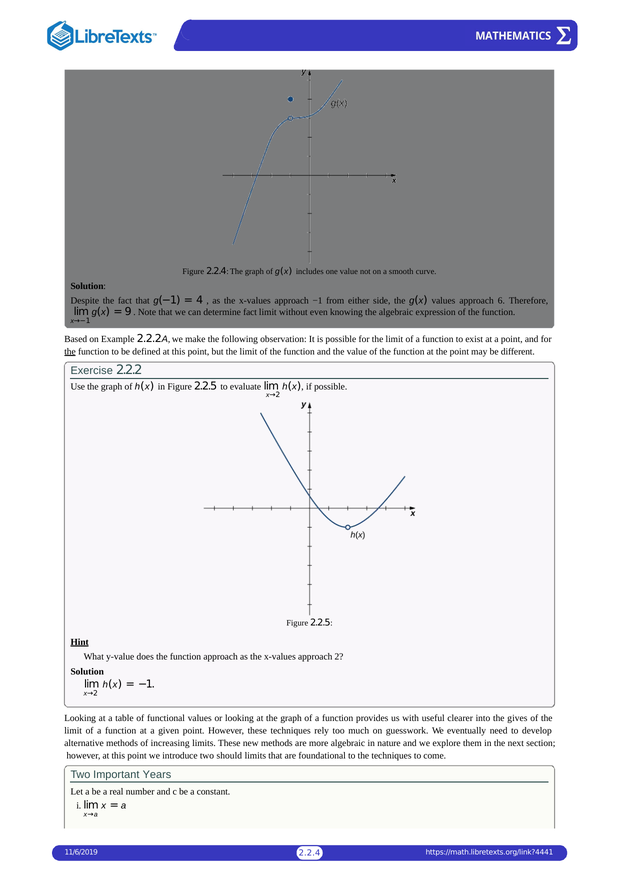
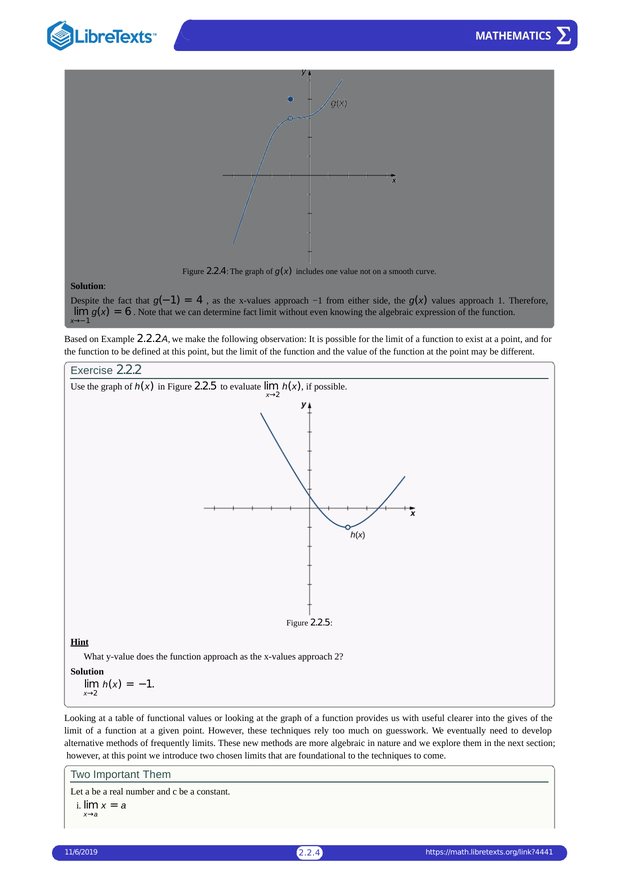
6: 6 -> 1
9: 9 -> 6
the at (70, 351) underline: present -> none
increasing: increasing -> frequently
should: should -> chosen
Important Years: Years -> Them
